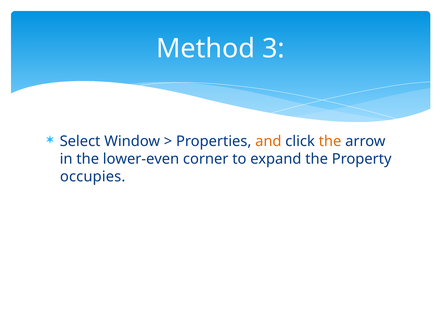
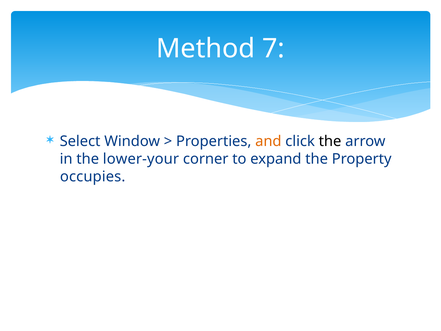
3: 3 -> 7
the at (330, 141) colour: orange -> black
lower-even: lower-even -> lower-your
